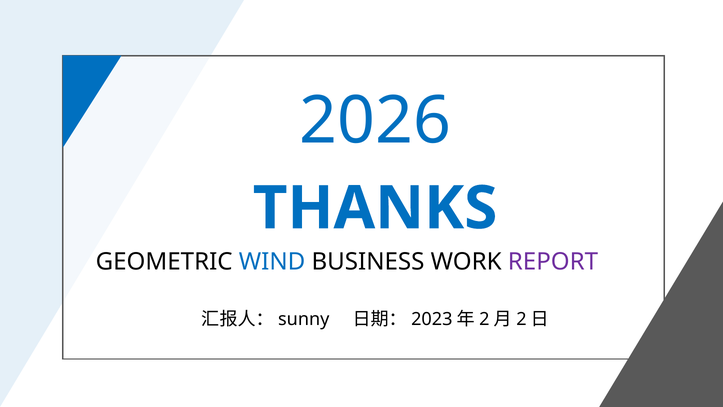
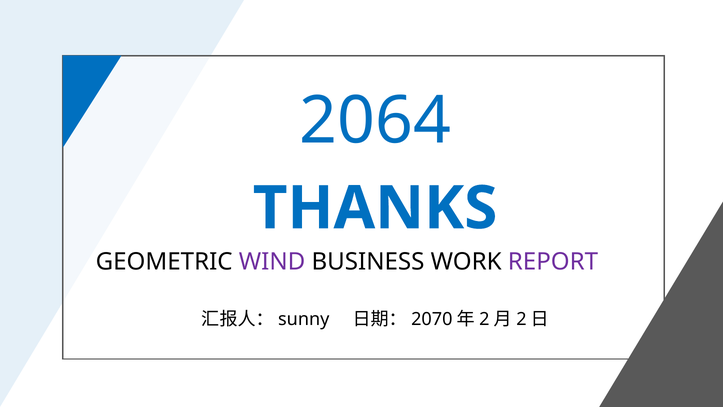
2026: 2026 -> 2064
WIND colour: blue -> purple
2023: 2023 -> 2070
